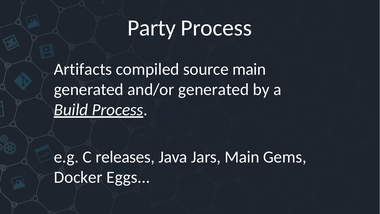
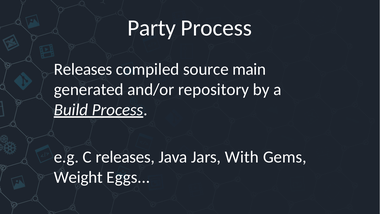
Artifacts at (83, 69): Artifacts -> Releases
and/or generated: generated -> repository
Jars Main: Main -> With
Docker: Docker -> Weight
